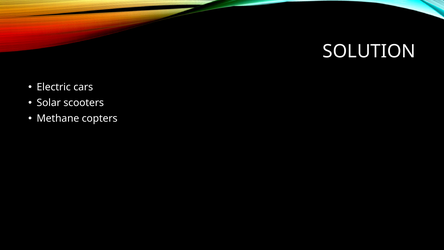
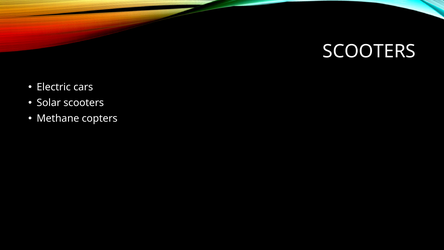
SOLUTION at (369, 51): SOLUTION -> SCOOTERS
